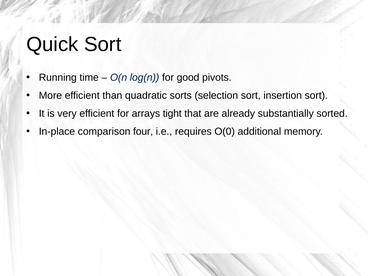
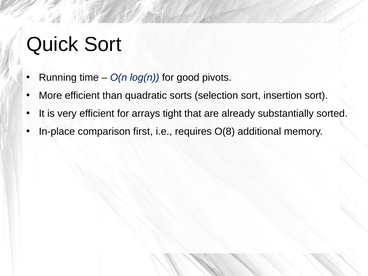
four: four -> first
O(0: O(0 -> O(8
